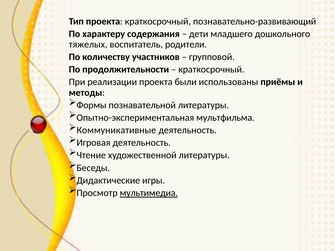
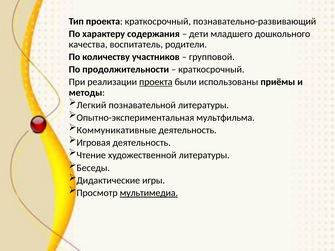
тяжелых: тяжелых -> качества
проекта at (156, 82) underline: none -> present
Формы: Формы -> Легкий
